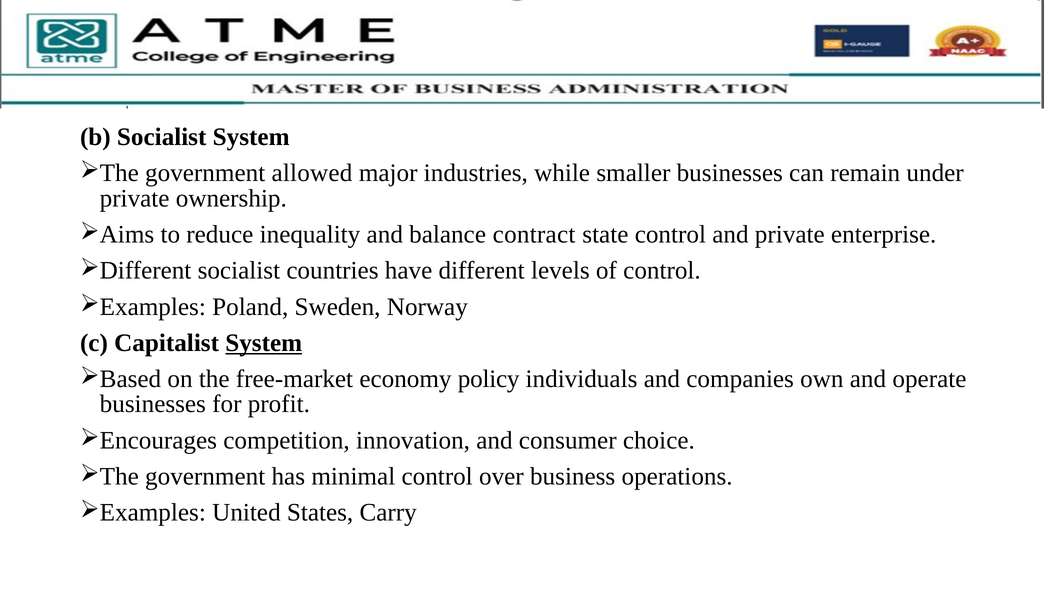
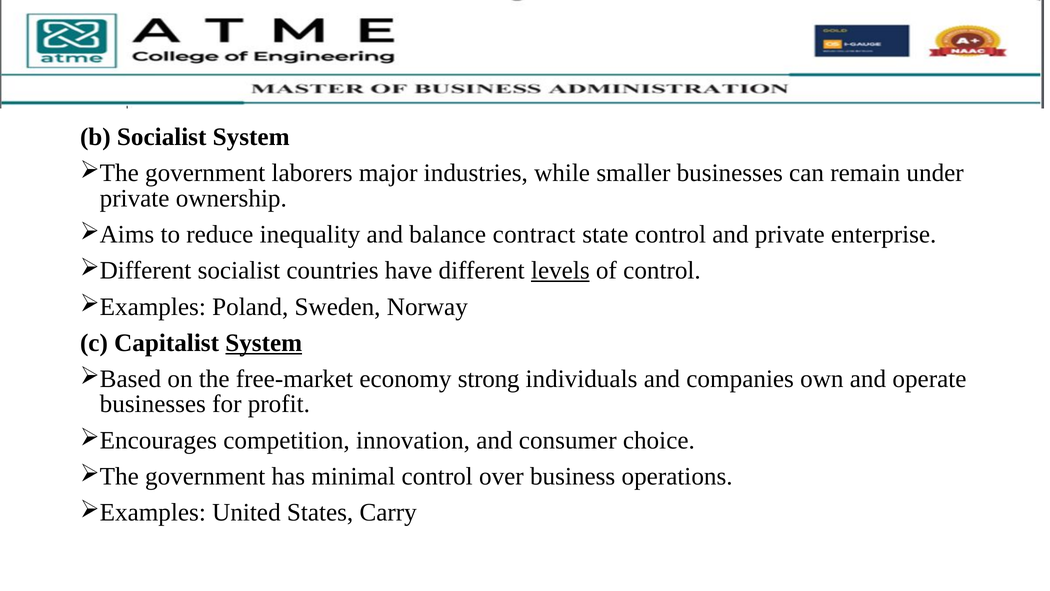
allowed: allowed -> laborers
levels underline: none -> present
policy: policy -> strong
